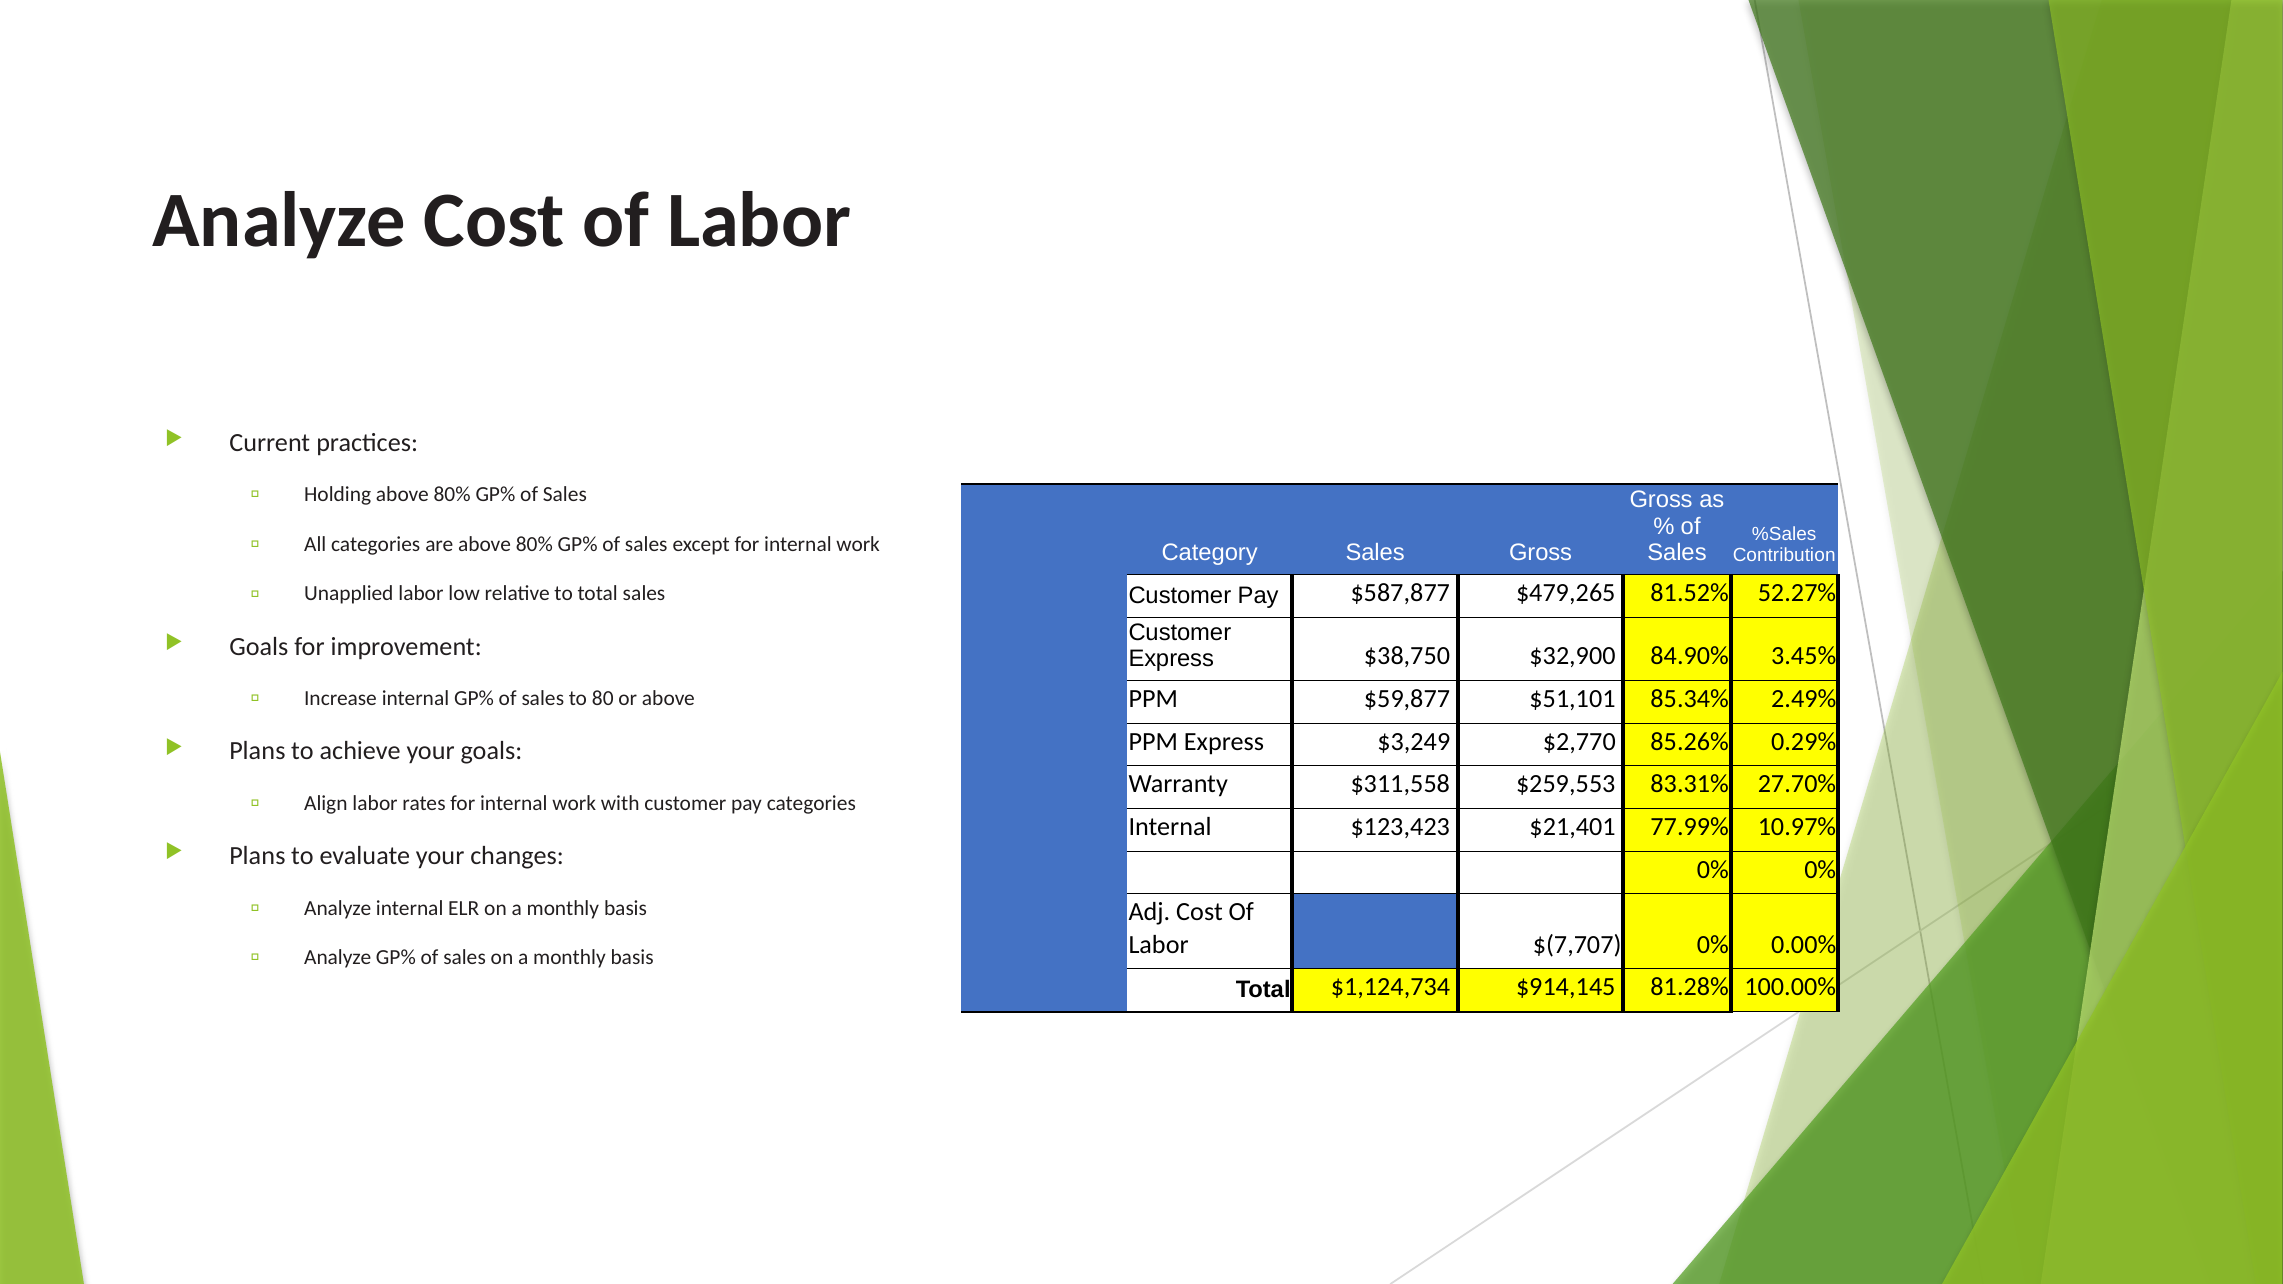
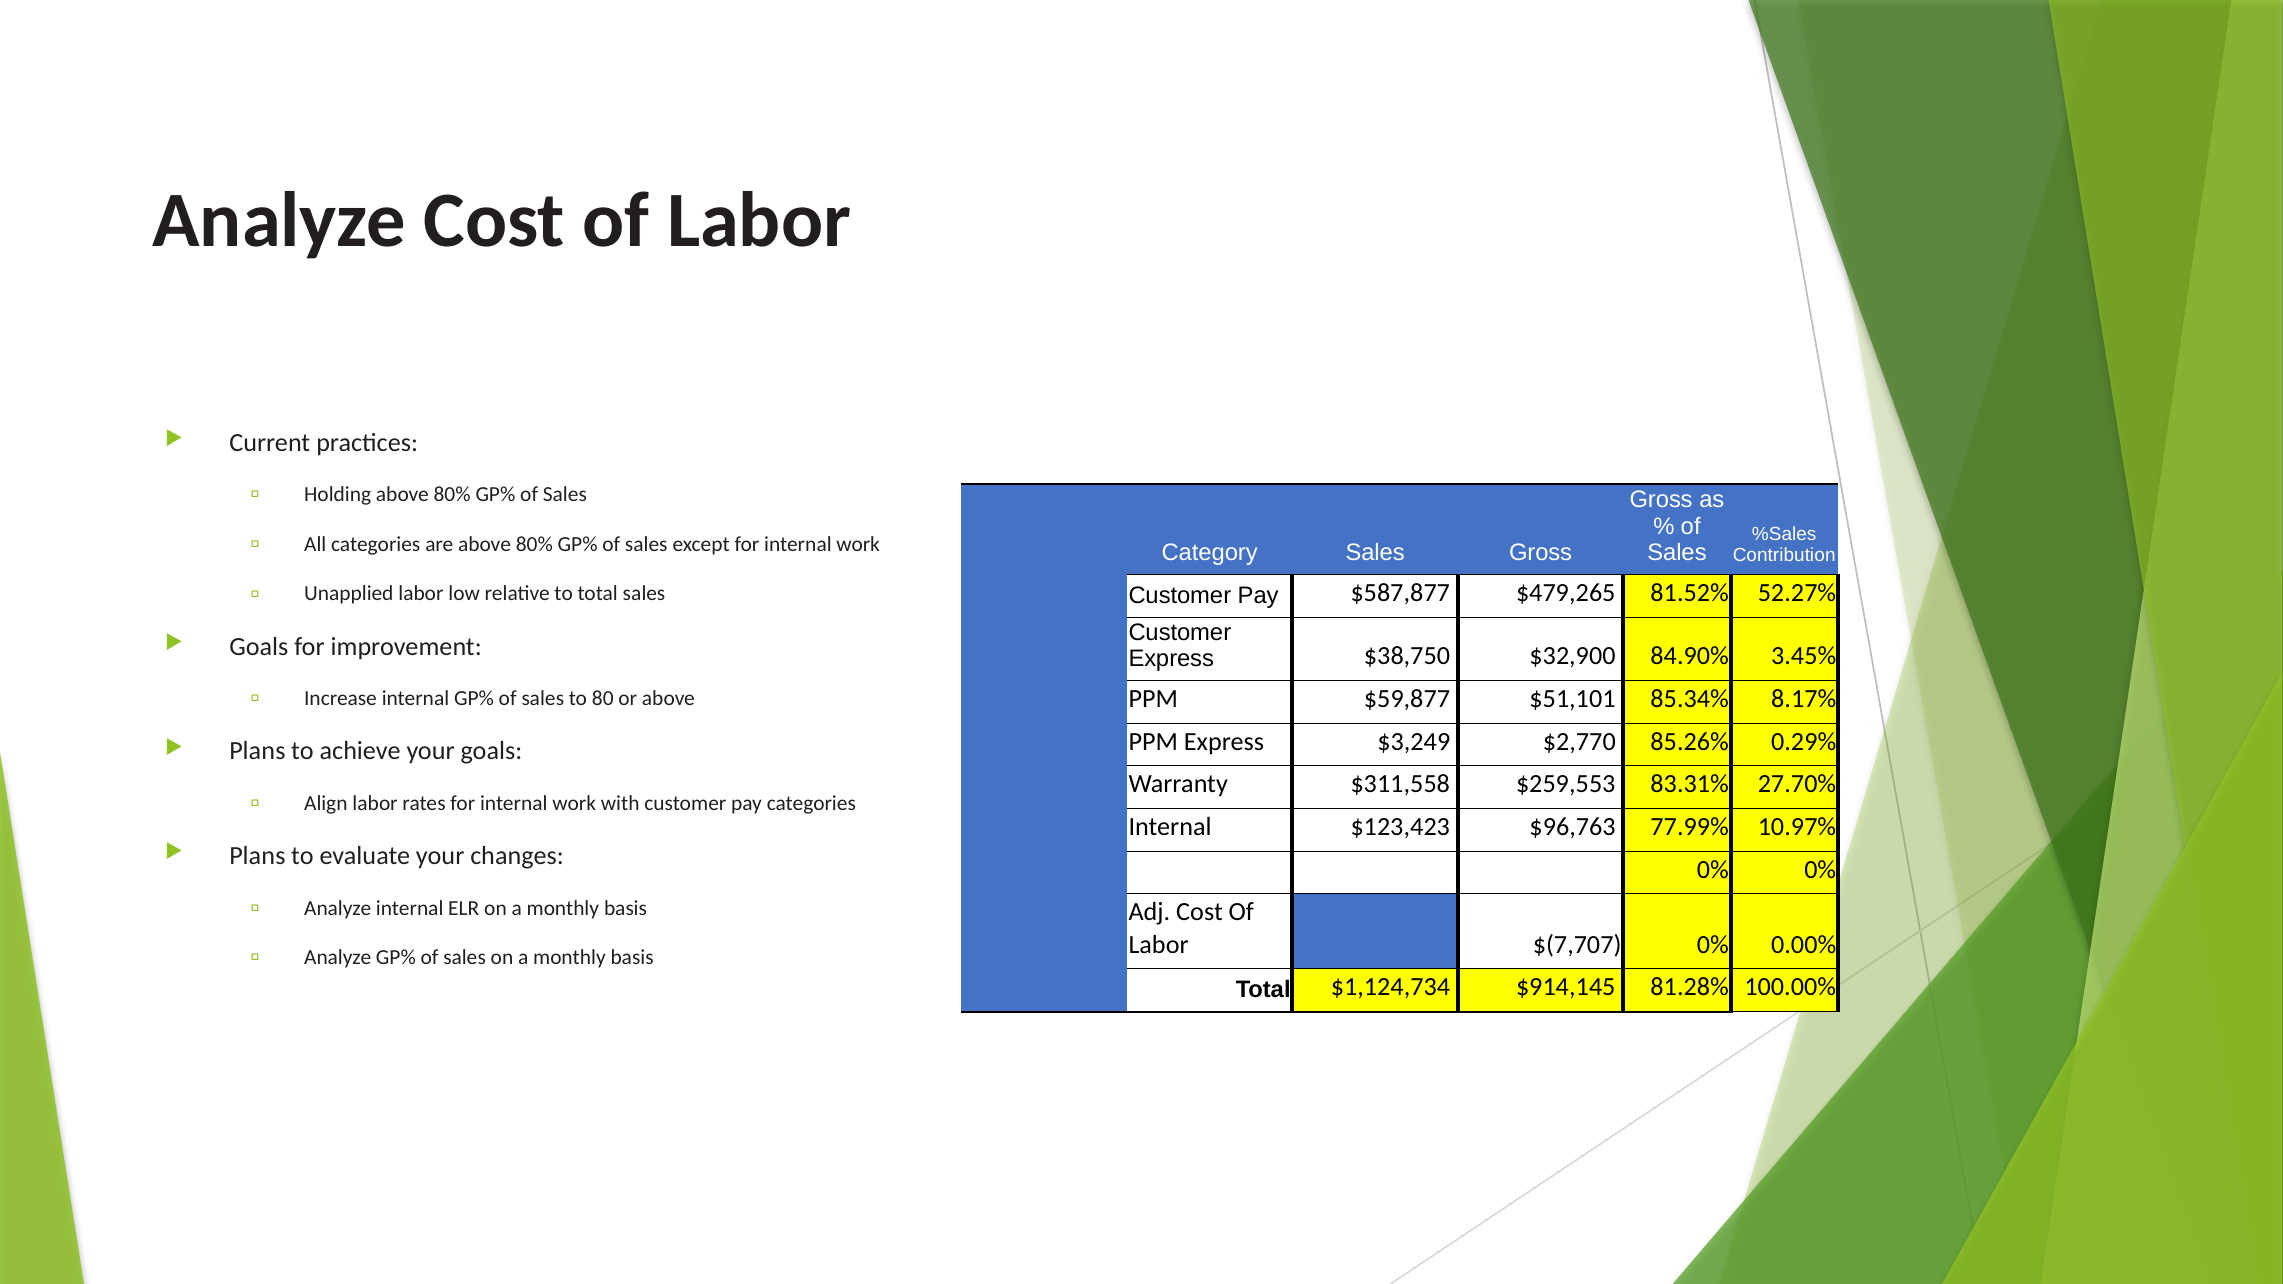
2.49%: 2.49% -> 8.17%
$21,401: $21,401 -> $96,763
